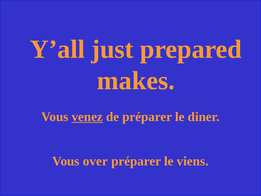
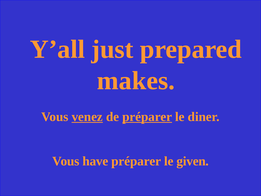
préparer at (147, 117) underline: none -> present
over: over -> have
viens: viens -> given
